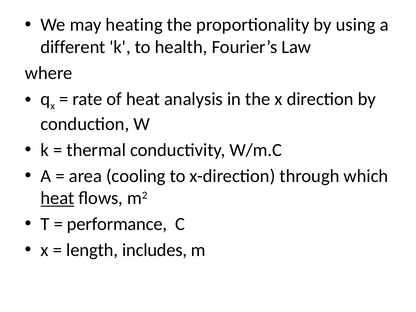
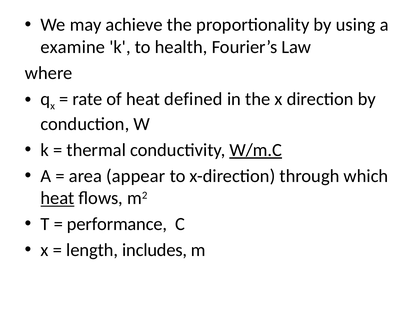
heating: heating -> achieve
different: different -> examine
analysis: analysis -> defined
W/m.C underline: none -> present
cooling: cooling -> appear
